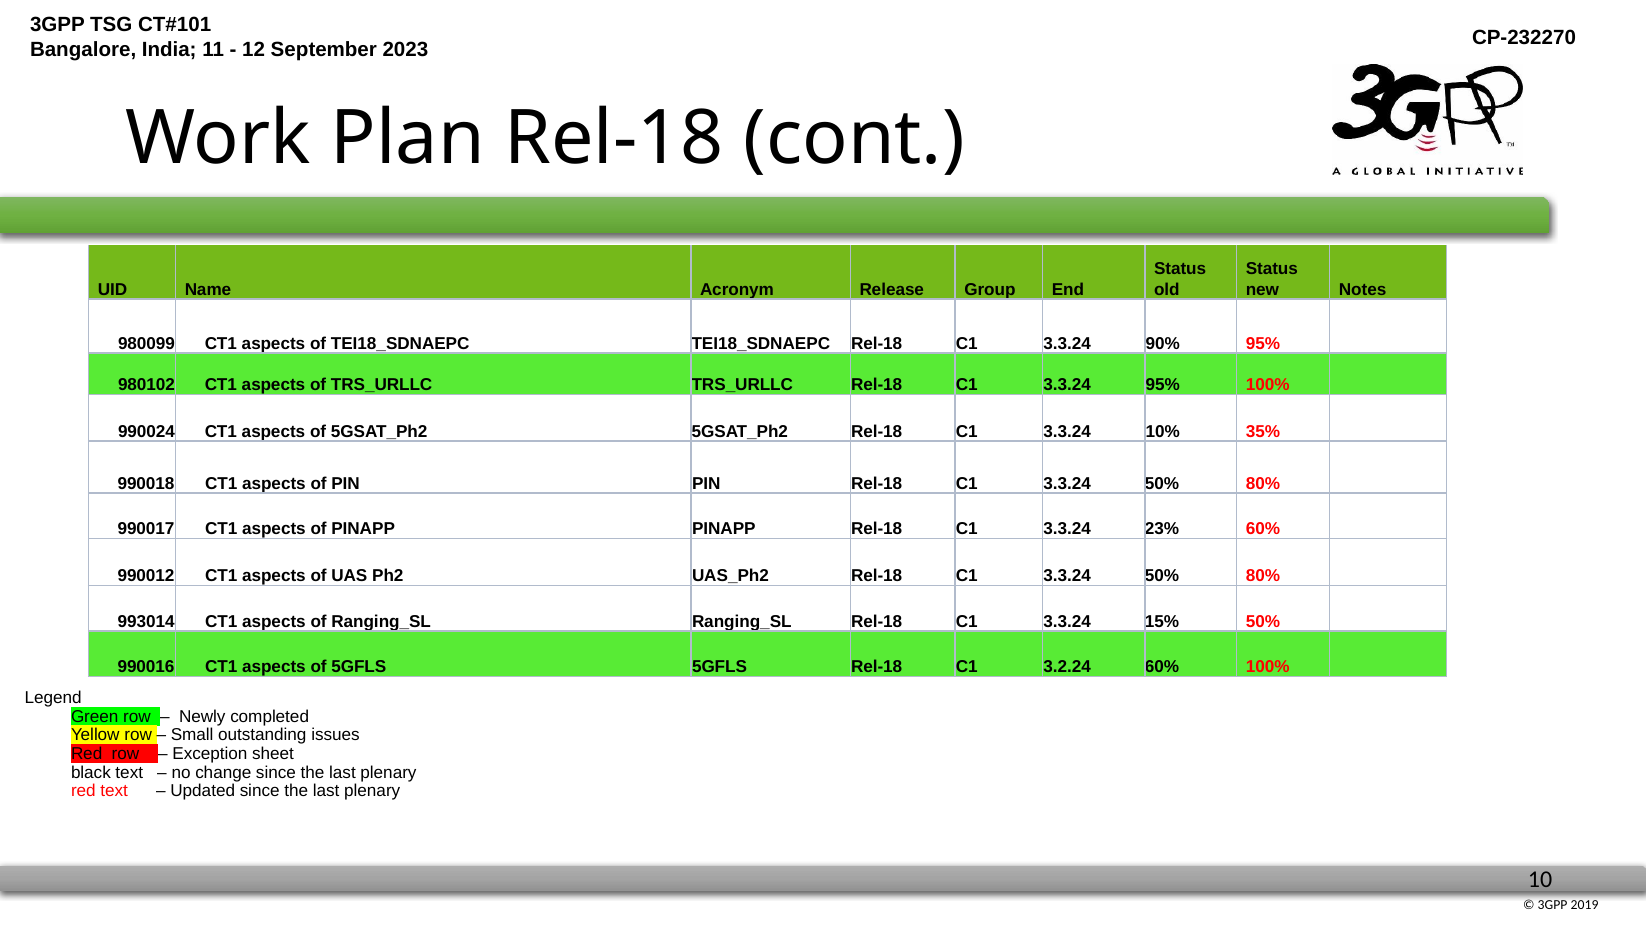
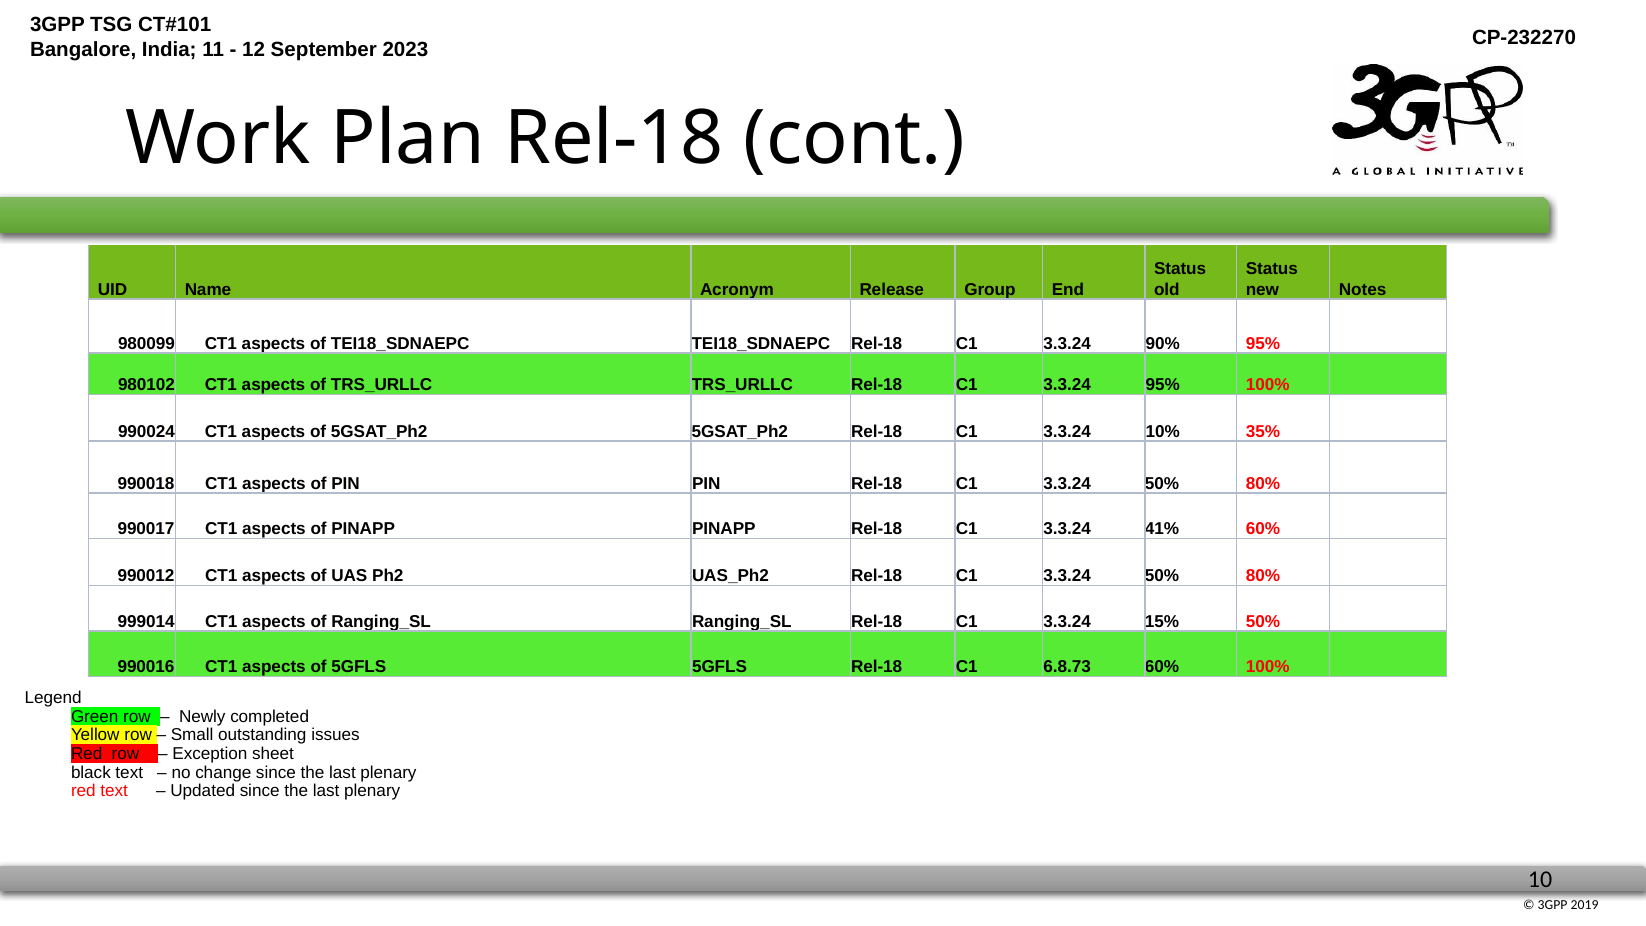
23%: 23% -> 41%
993014: 993014 -> 999014
3.2.24: 3.2.24 -> 6.8.73
